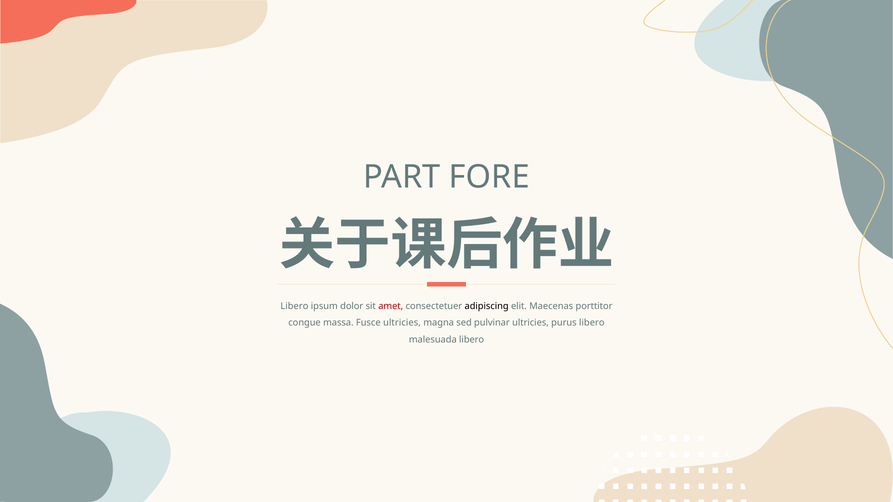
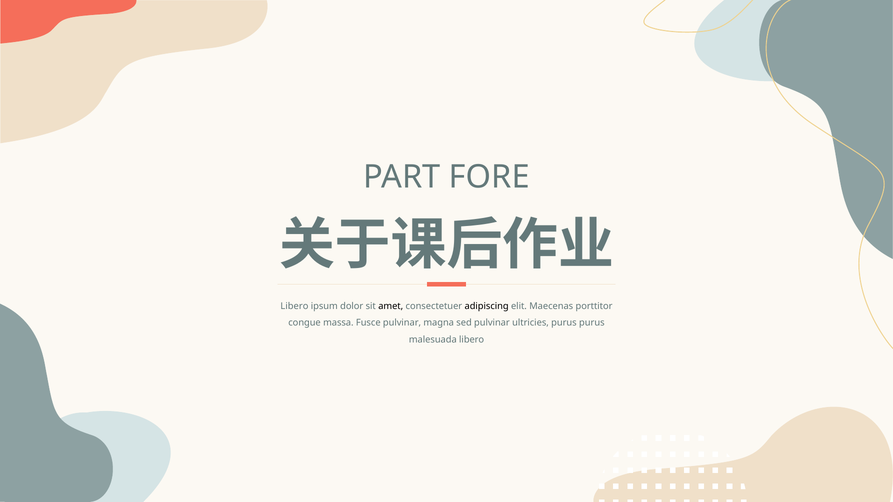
amet colour: red -> black
Fusce ultricies: ultricies -> pulvinar
purus libero: libero -> purus
